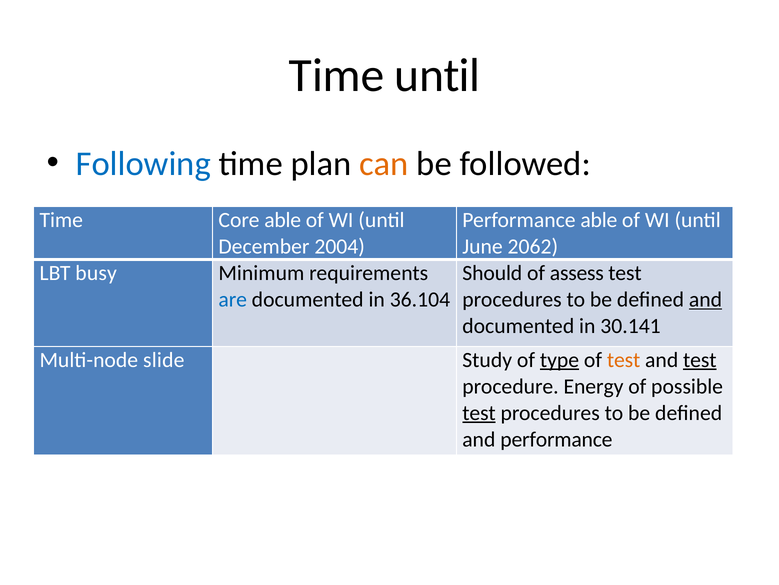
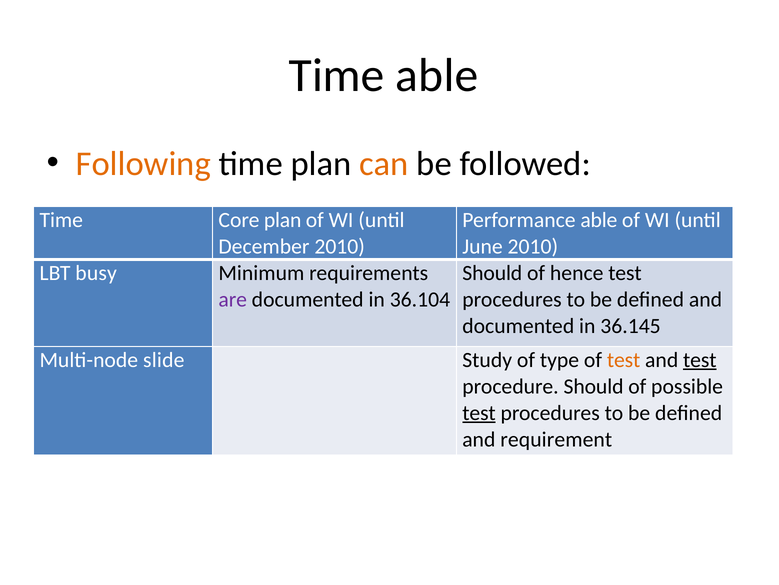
Time until: until -> able
Following colour: blue -> orange
Core able: able -> plan
December 2004: 2004 -> 2010
June 2062: 2062 -> 2010
assess: assess -> hence
are colour: blue -> purple
and at (705, 299) underline: present -> none
30.141: 30.141 -> 36.145
type underline: present -> none
procedure Energy: Energy -> Should
and performance: performance -> requirement
